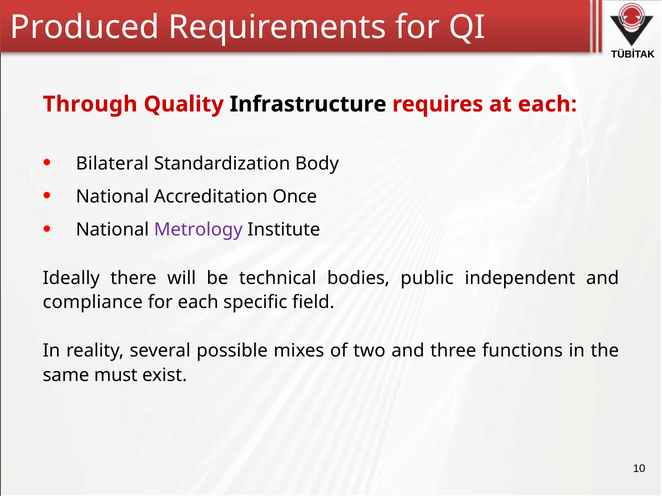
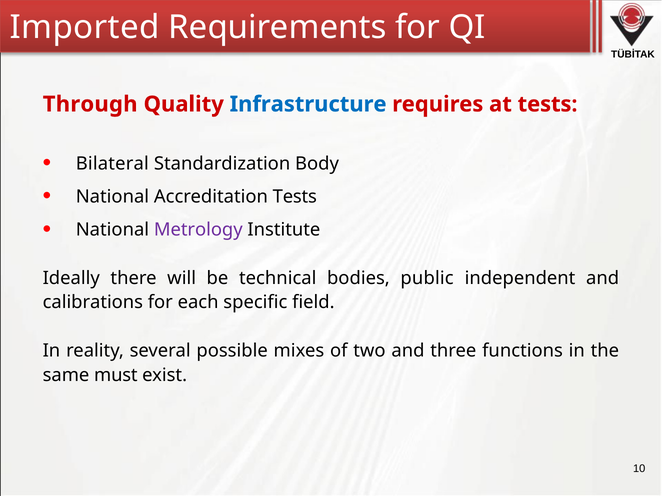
Produced: Produced -> Imported
Infrastructure colour: black -> blue
at each: each -> tests
Accreditation Once: Once -> Tests
compliance: compliance -> calibrations
